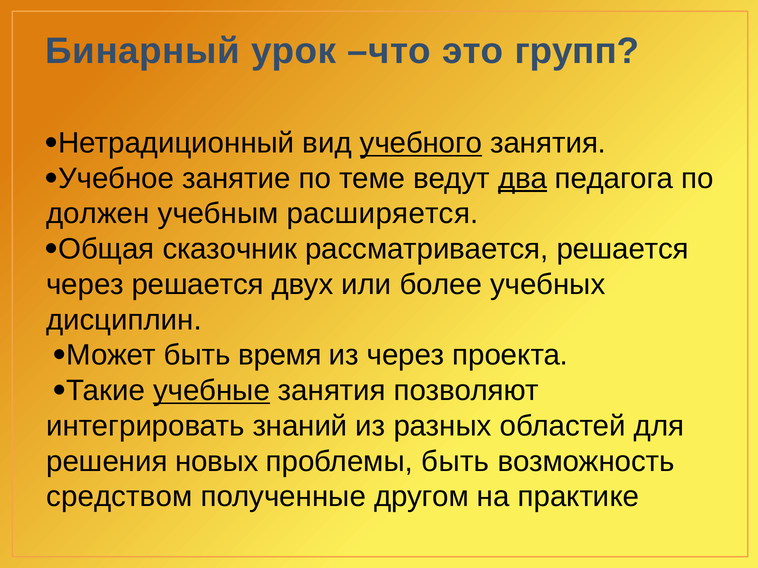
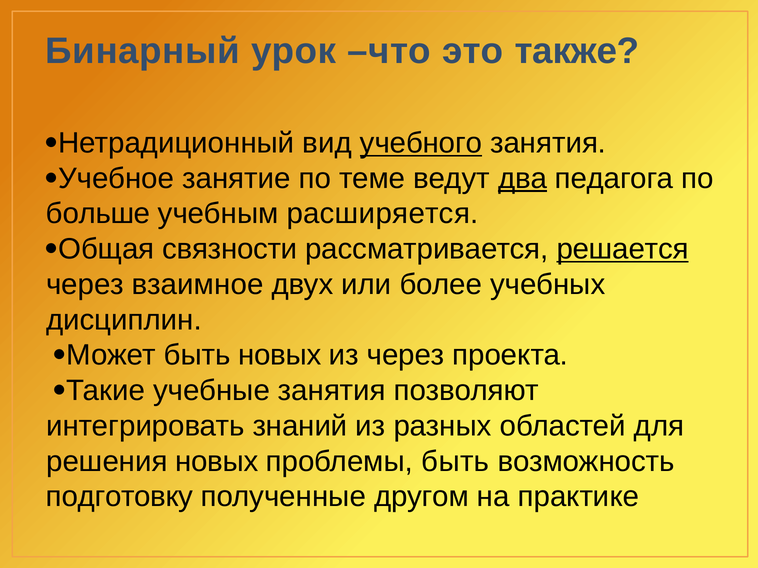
групп: групп -> также
должен: должен -> больше
сказочник: сказочник -> связности
решается at (623, 249) underline: none -> present
через решается: решается -> взаимное
быть время: время -> новых
учебные underline: present -> none
средством: средством -> подготовку
